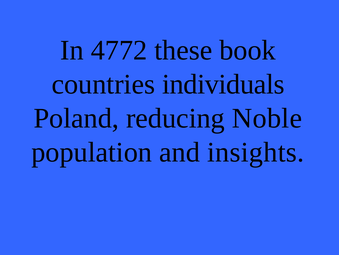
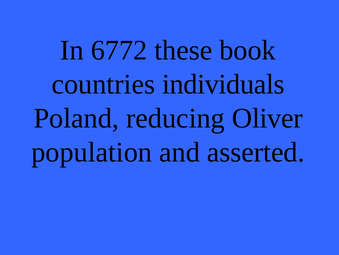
4772: 4772 -> 6772
Noble: Noble -> Oliver
insights: insights -> asserted
